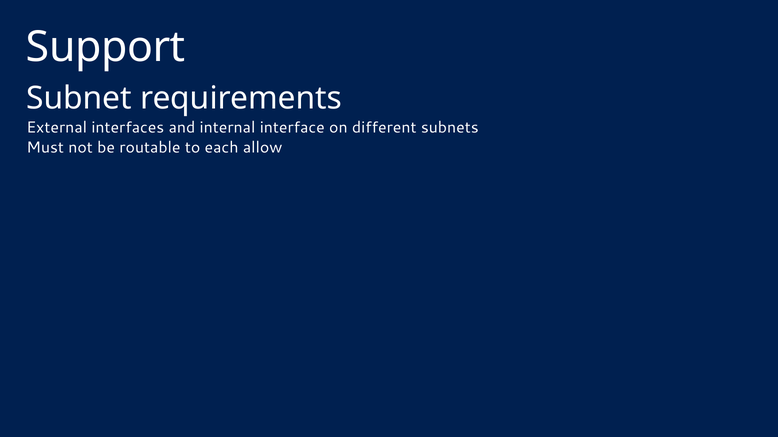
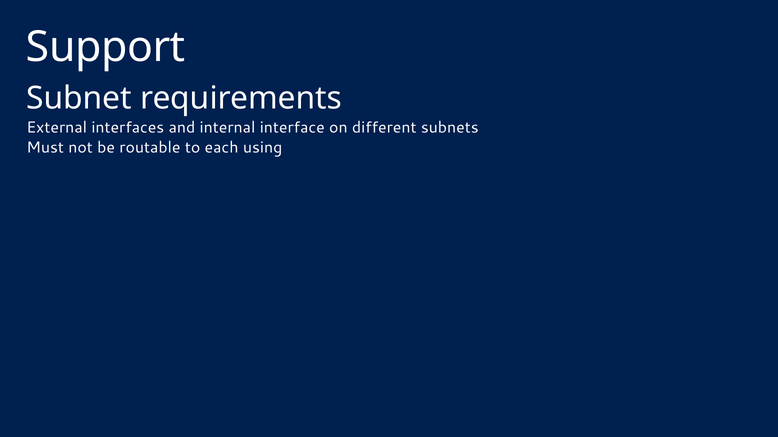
allow: allow -> using
